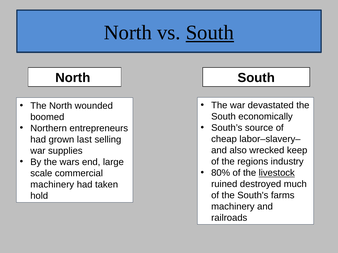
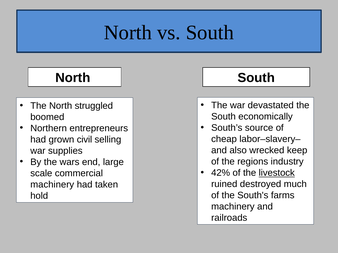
South at (210, 33) underline: present -> none
wounded: wounded -> struggled
last: last -> civil
80%: 80% -> 42%
